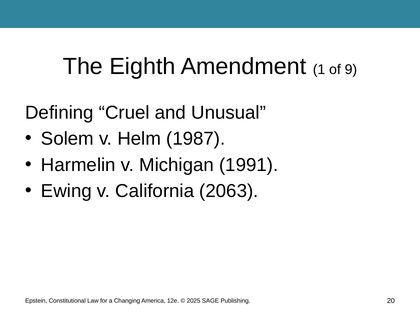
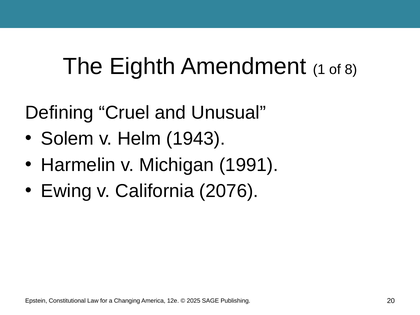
9: 9 -> 8
1987: 1987 -> 1943
2063: 2063 -> 2076
